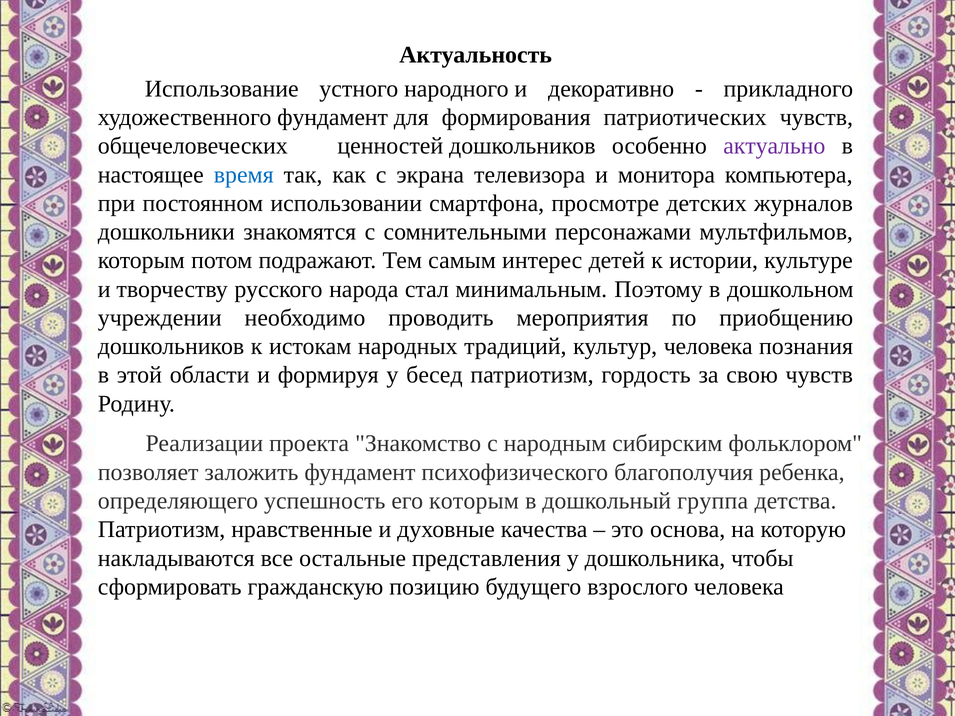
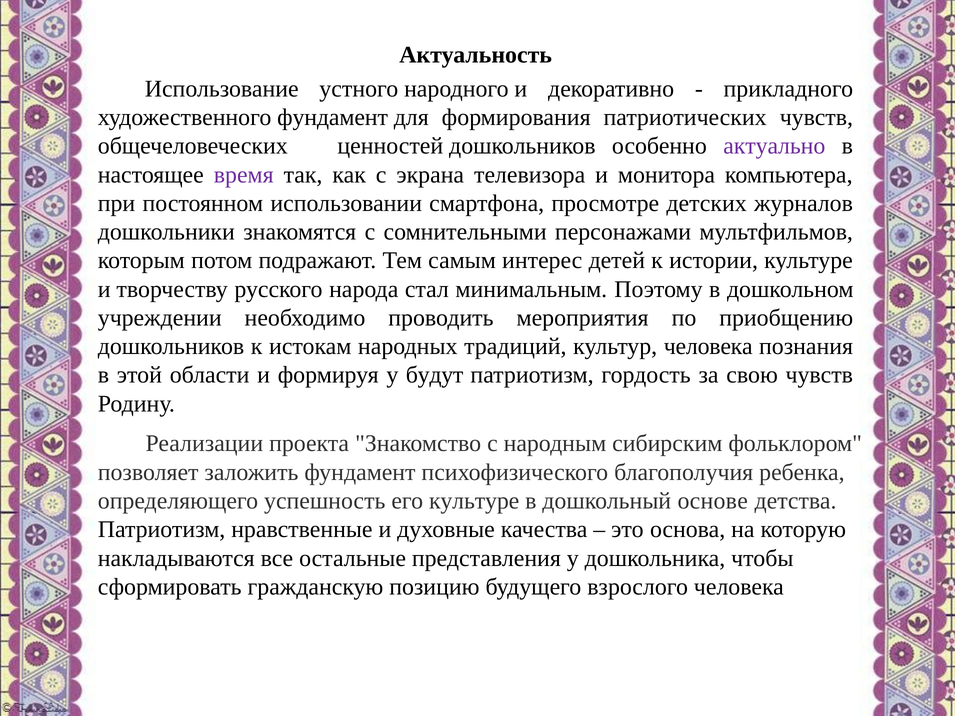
время colour: blue -> purple
бесед: бесед -> будут
его которым: которым -> культуре
группа: группа -> основе
